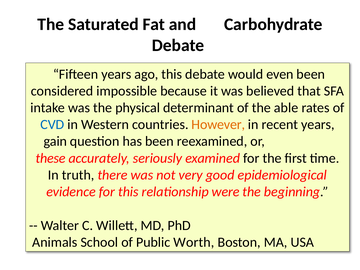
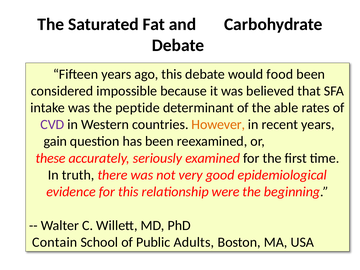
even: even -> food
physical: physical -> peptide
CVD colour: blue -> purple
Animals: Animals -> Contain
Worth: Worth -> Adults
